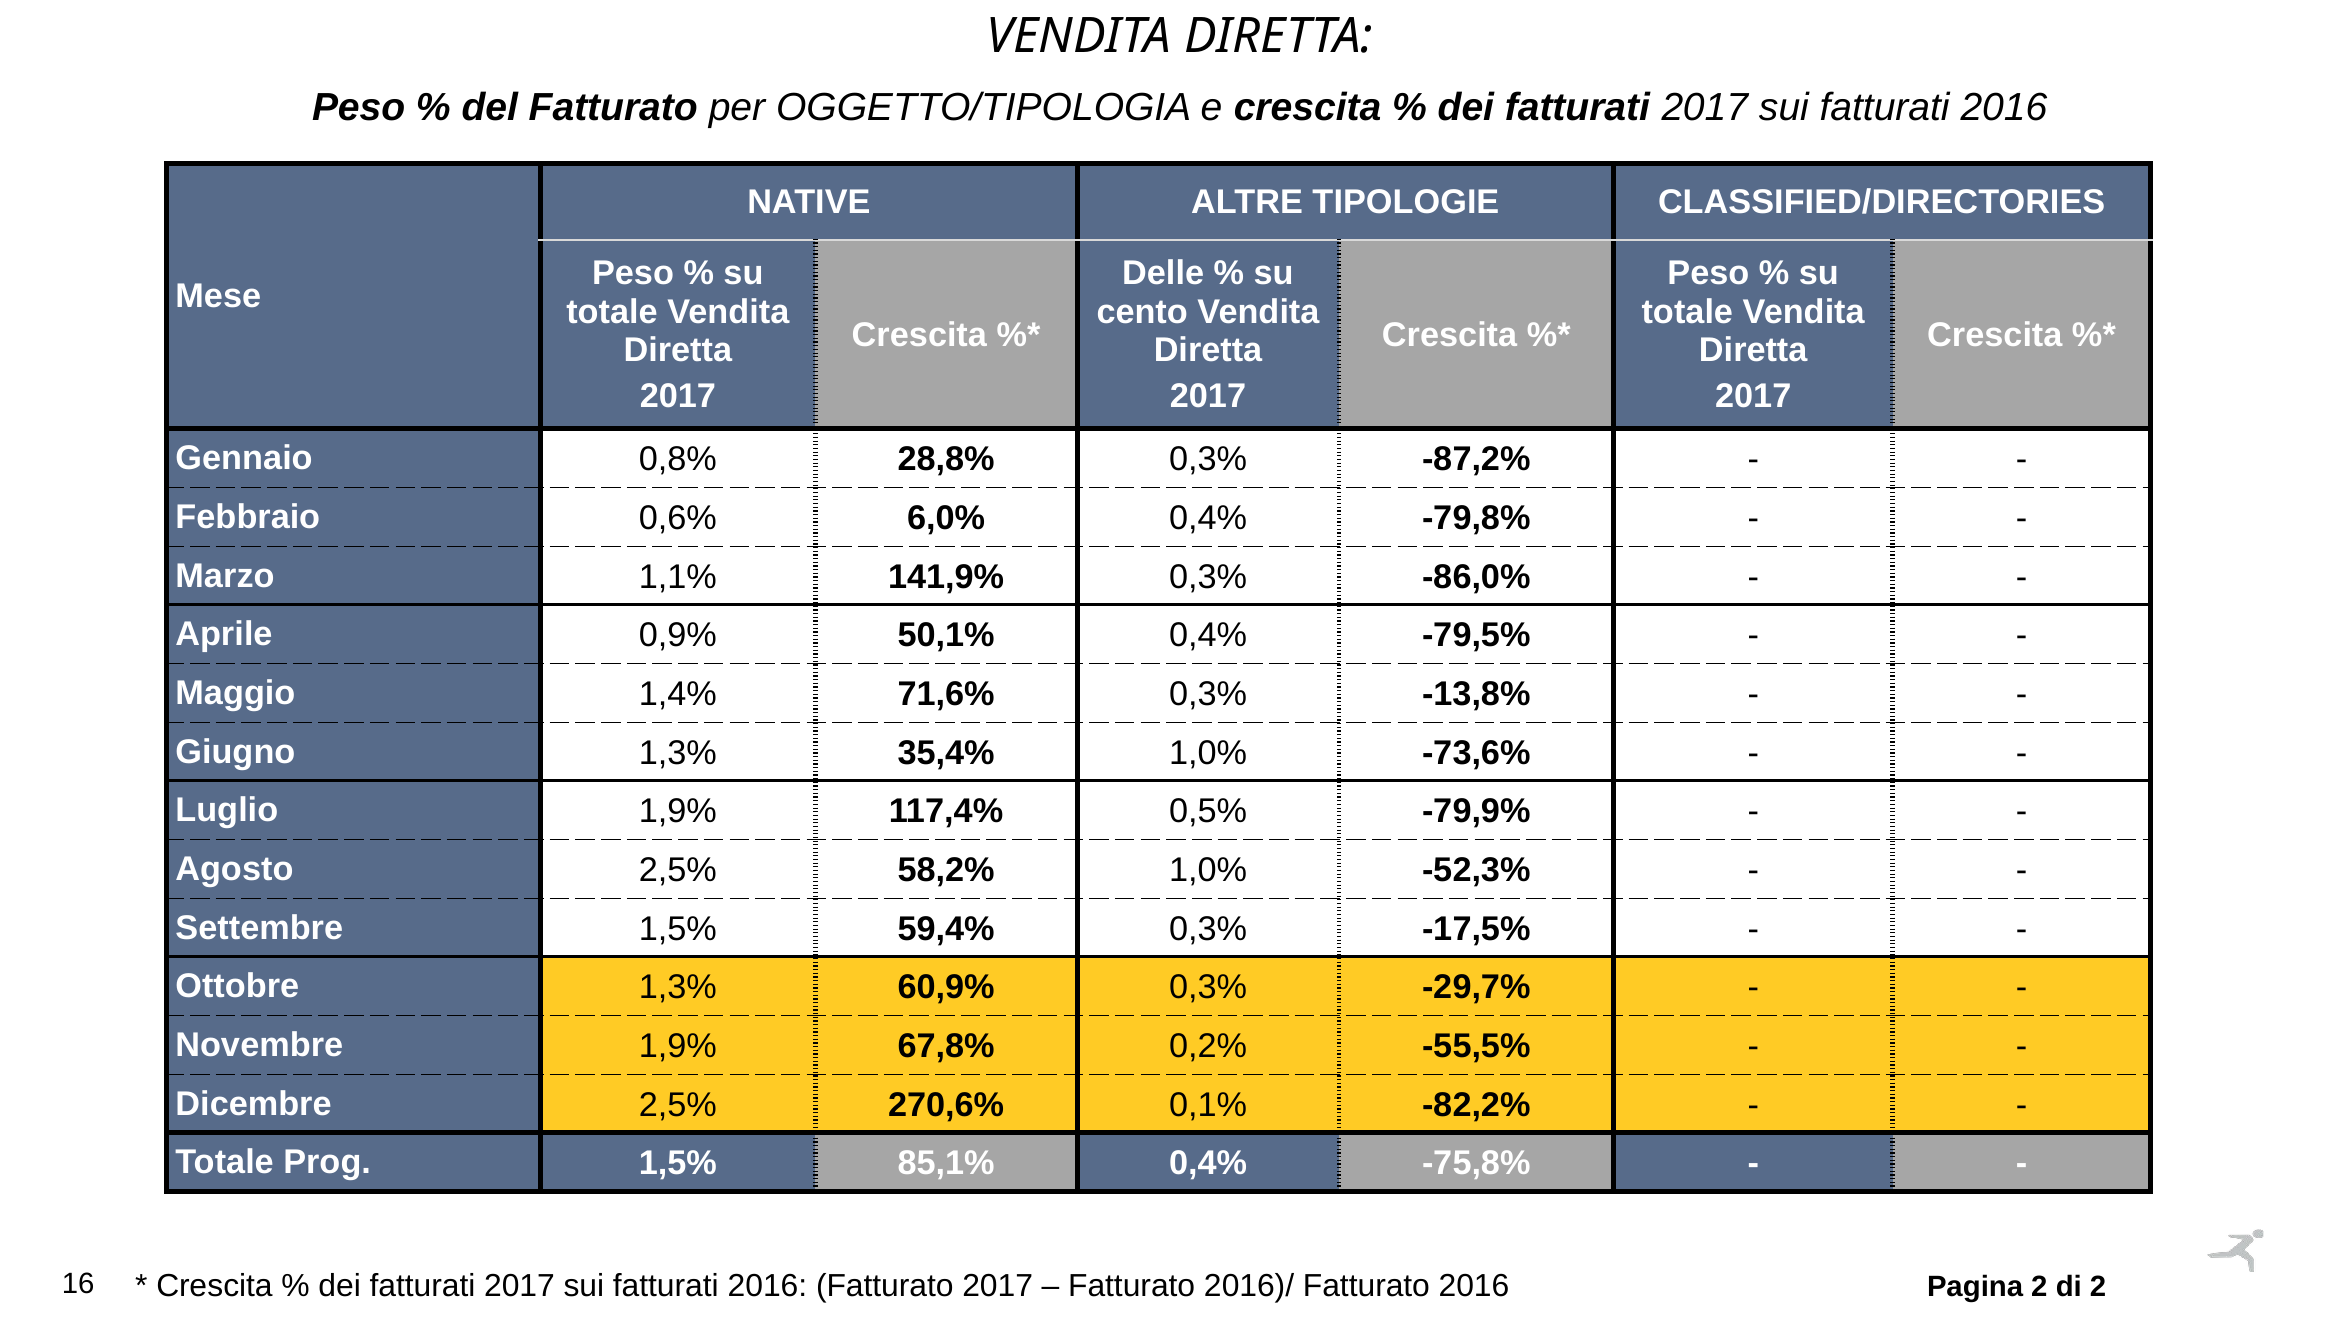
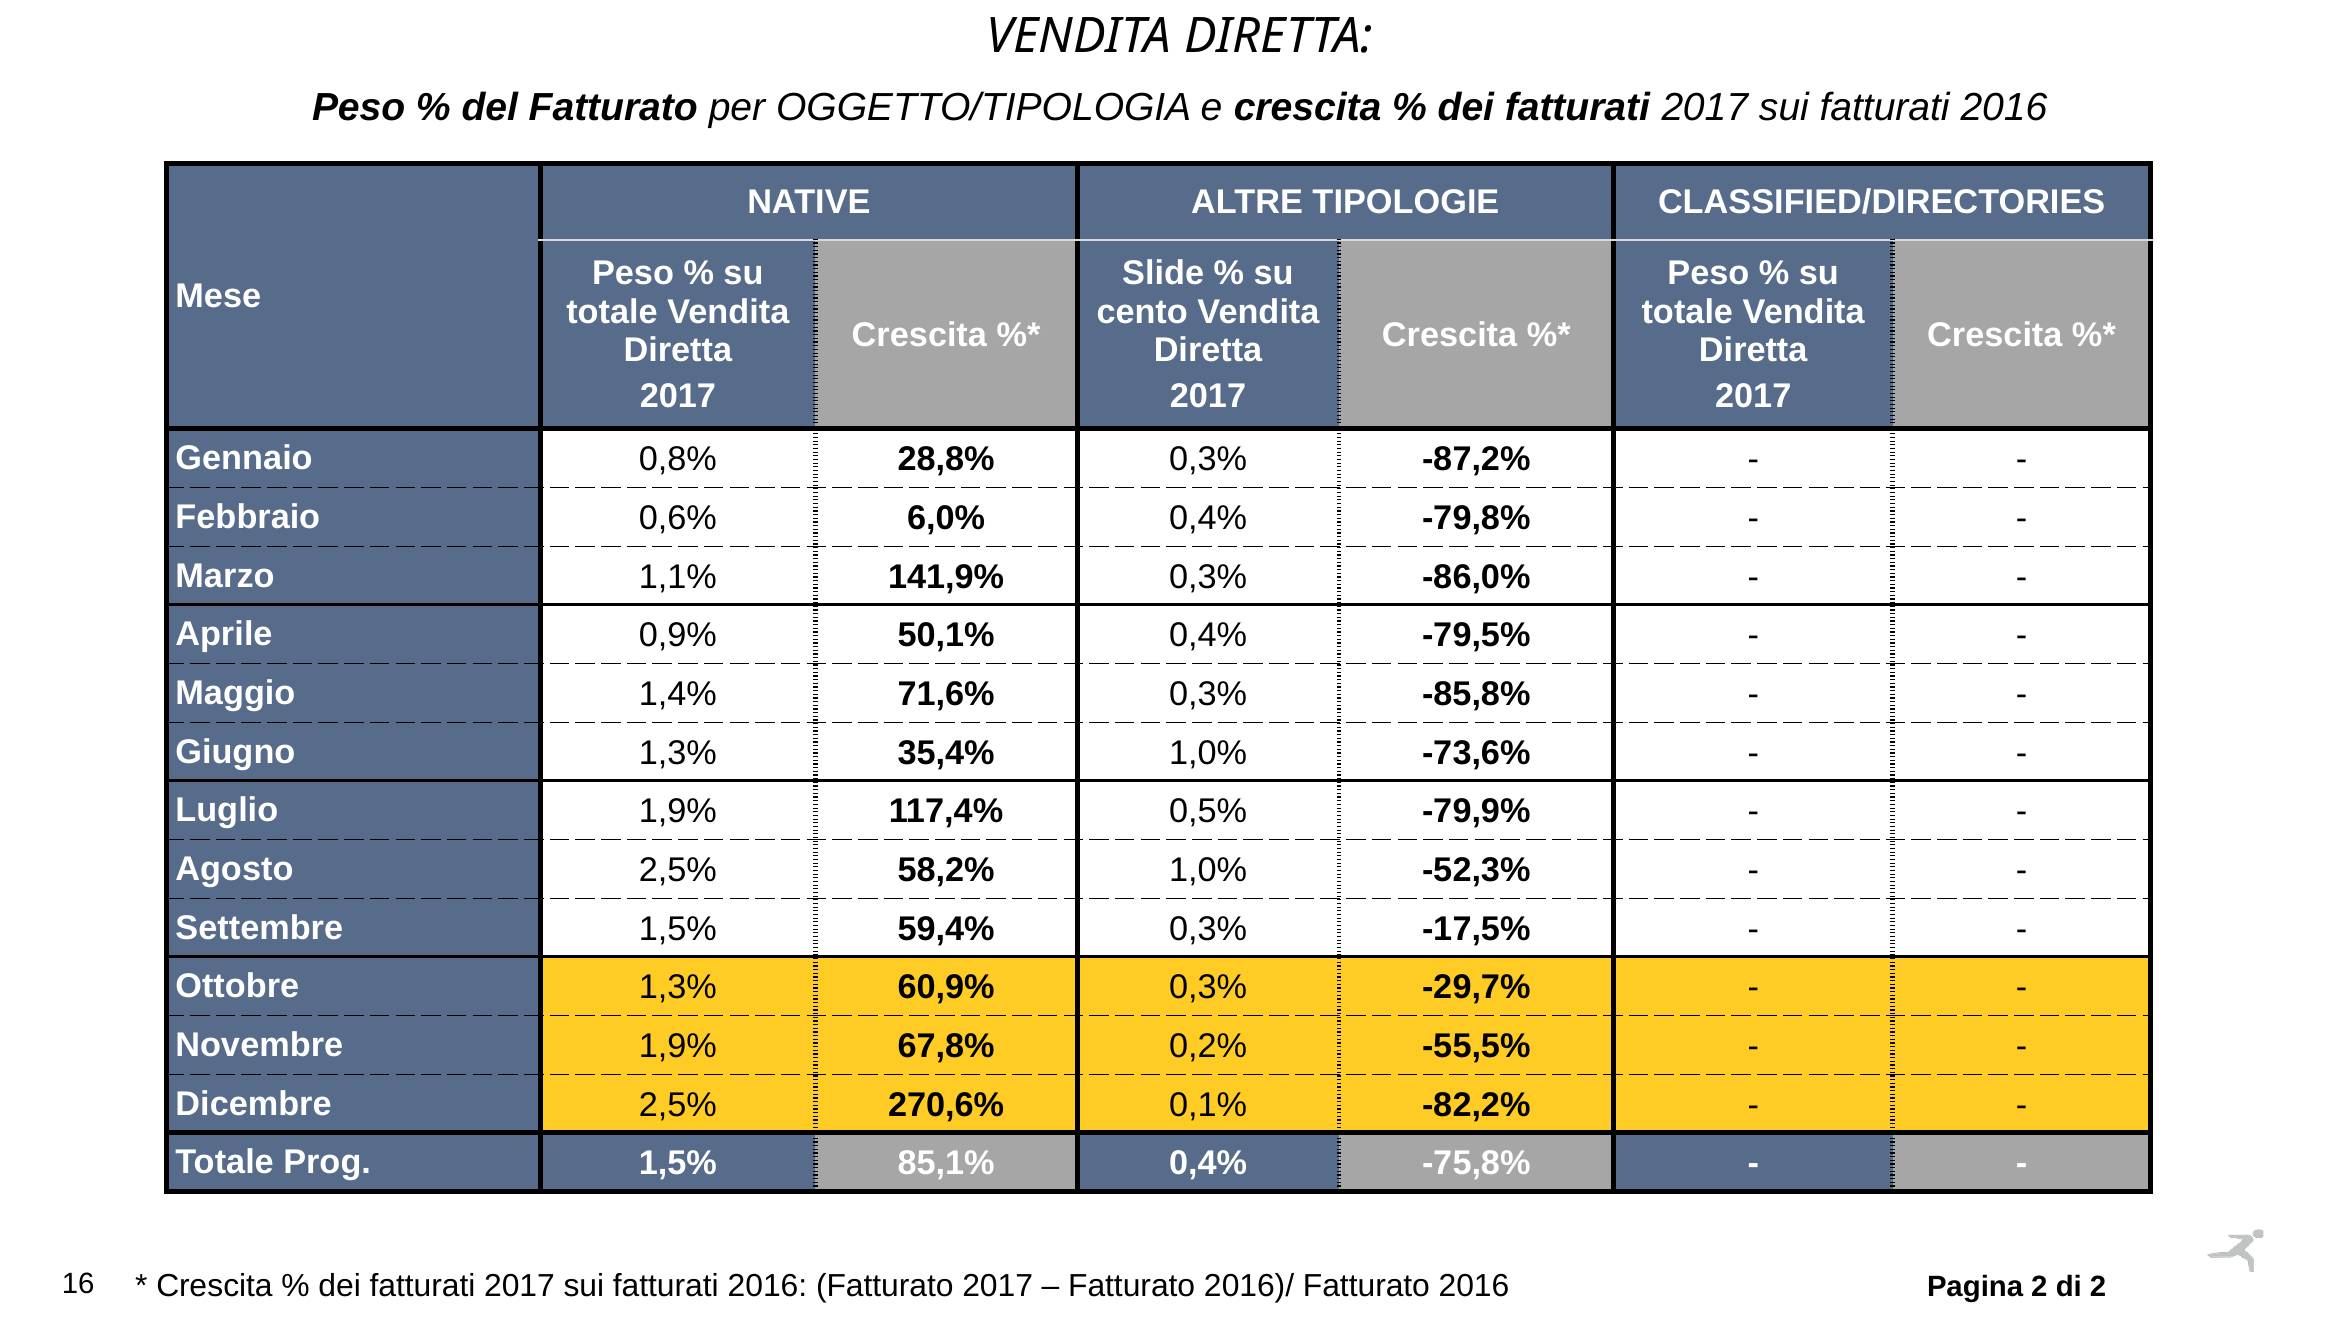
Delle: Delle -> Slide
-13,8%: -13,8% -> -85,8%
